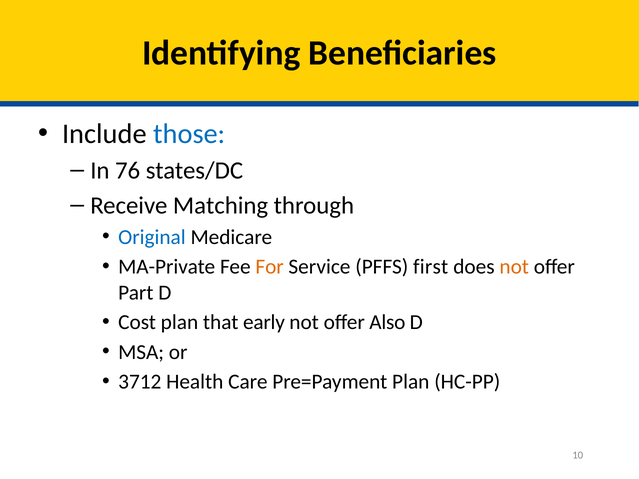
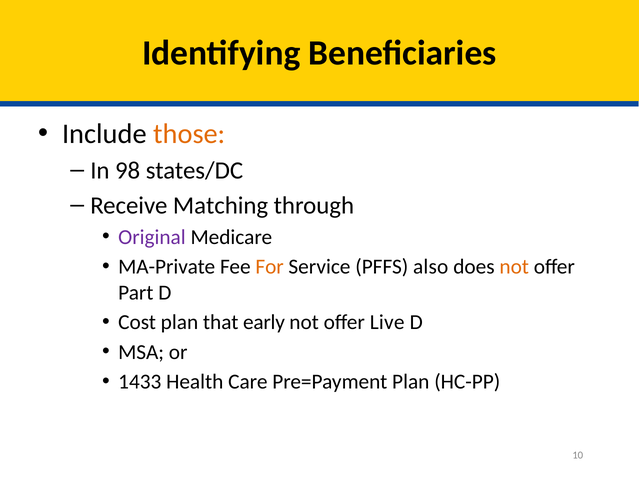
those colour: blue -> orange
76: 76 -> 98
Original colour: blue -> purple
first: first -> also
Also: Also -> Live
3712: 3712 -> 1433
